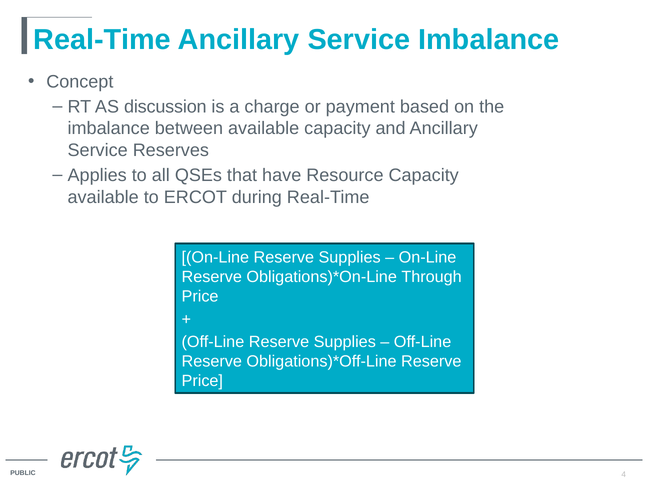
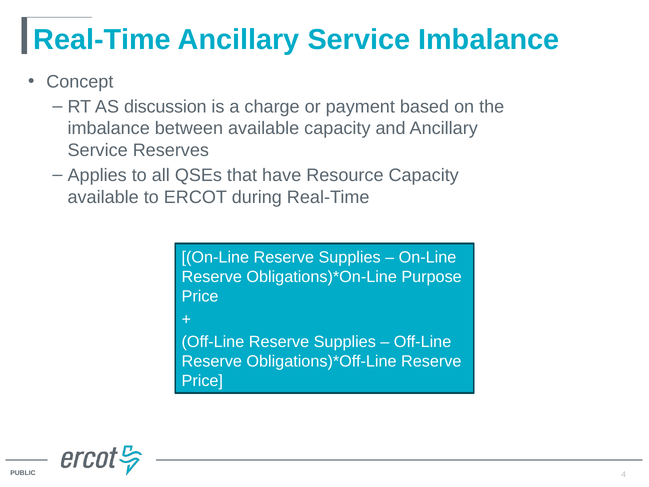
Through: Through -> Purpose
